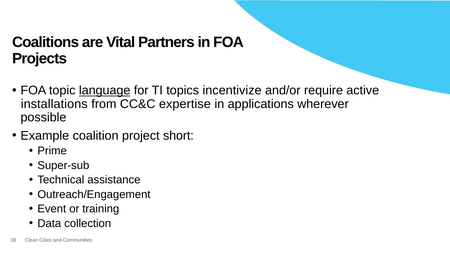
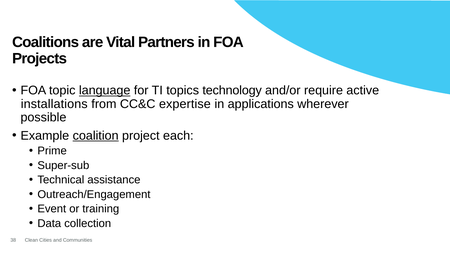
incentivize: incentivize -> technology
coalition underline: none -> present
short: short -> each
